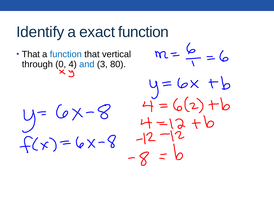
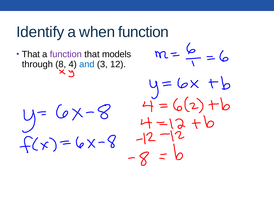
exact: exact -> when
function at (66, 54) colour: blue -> purple
vertical: vertical -> models
0: 0 -> 8
80: 80 -> 12
